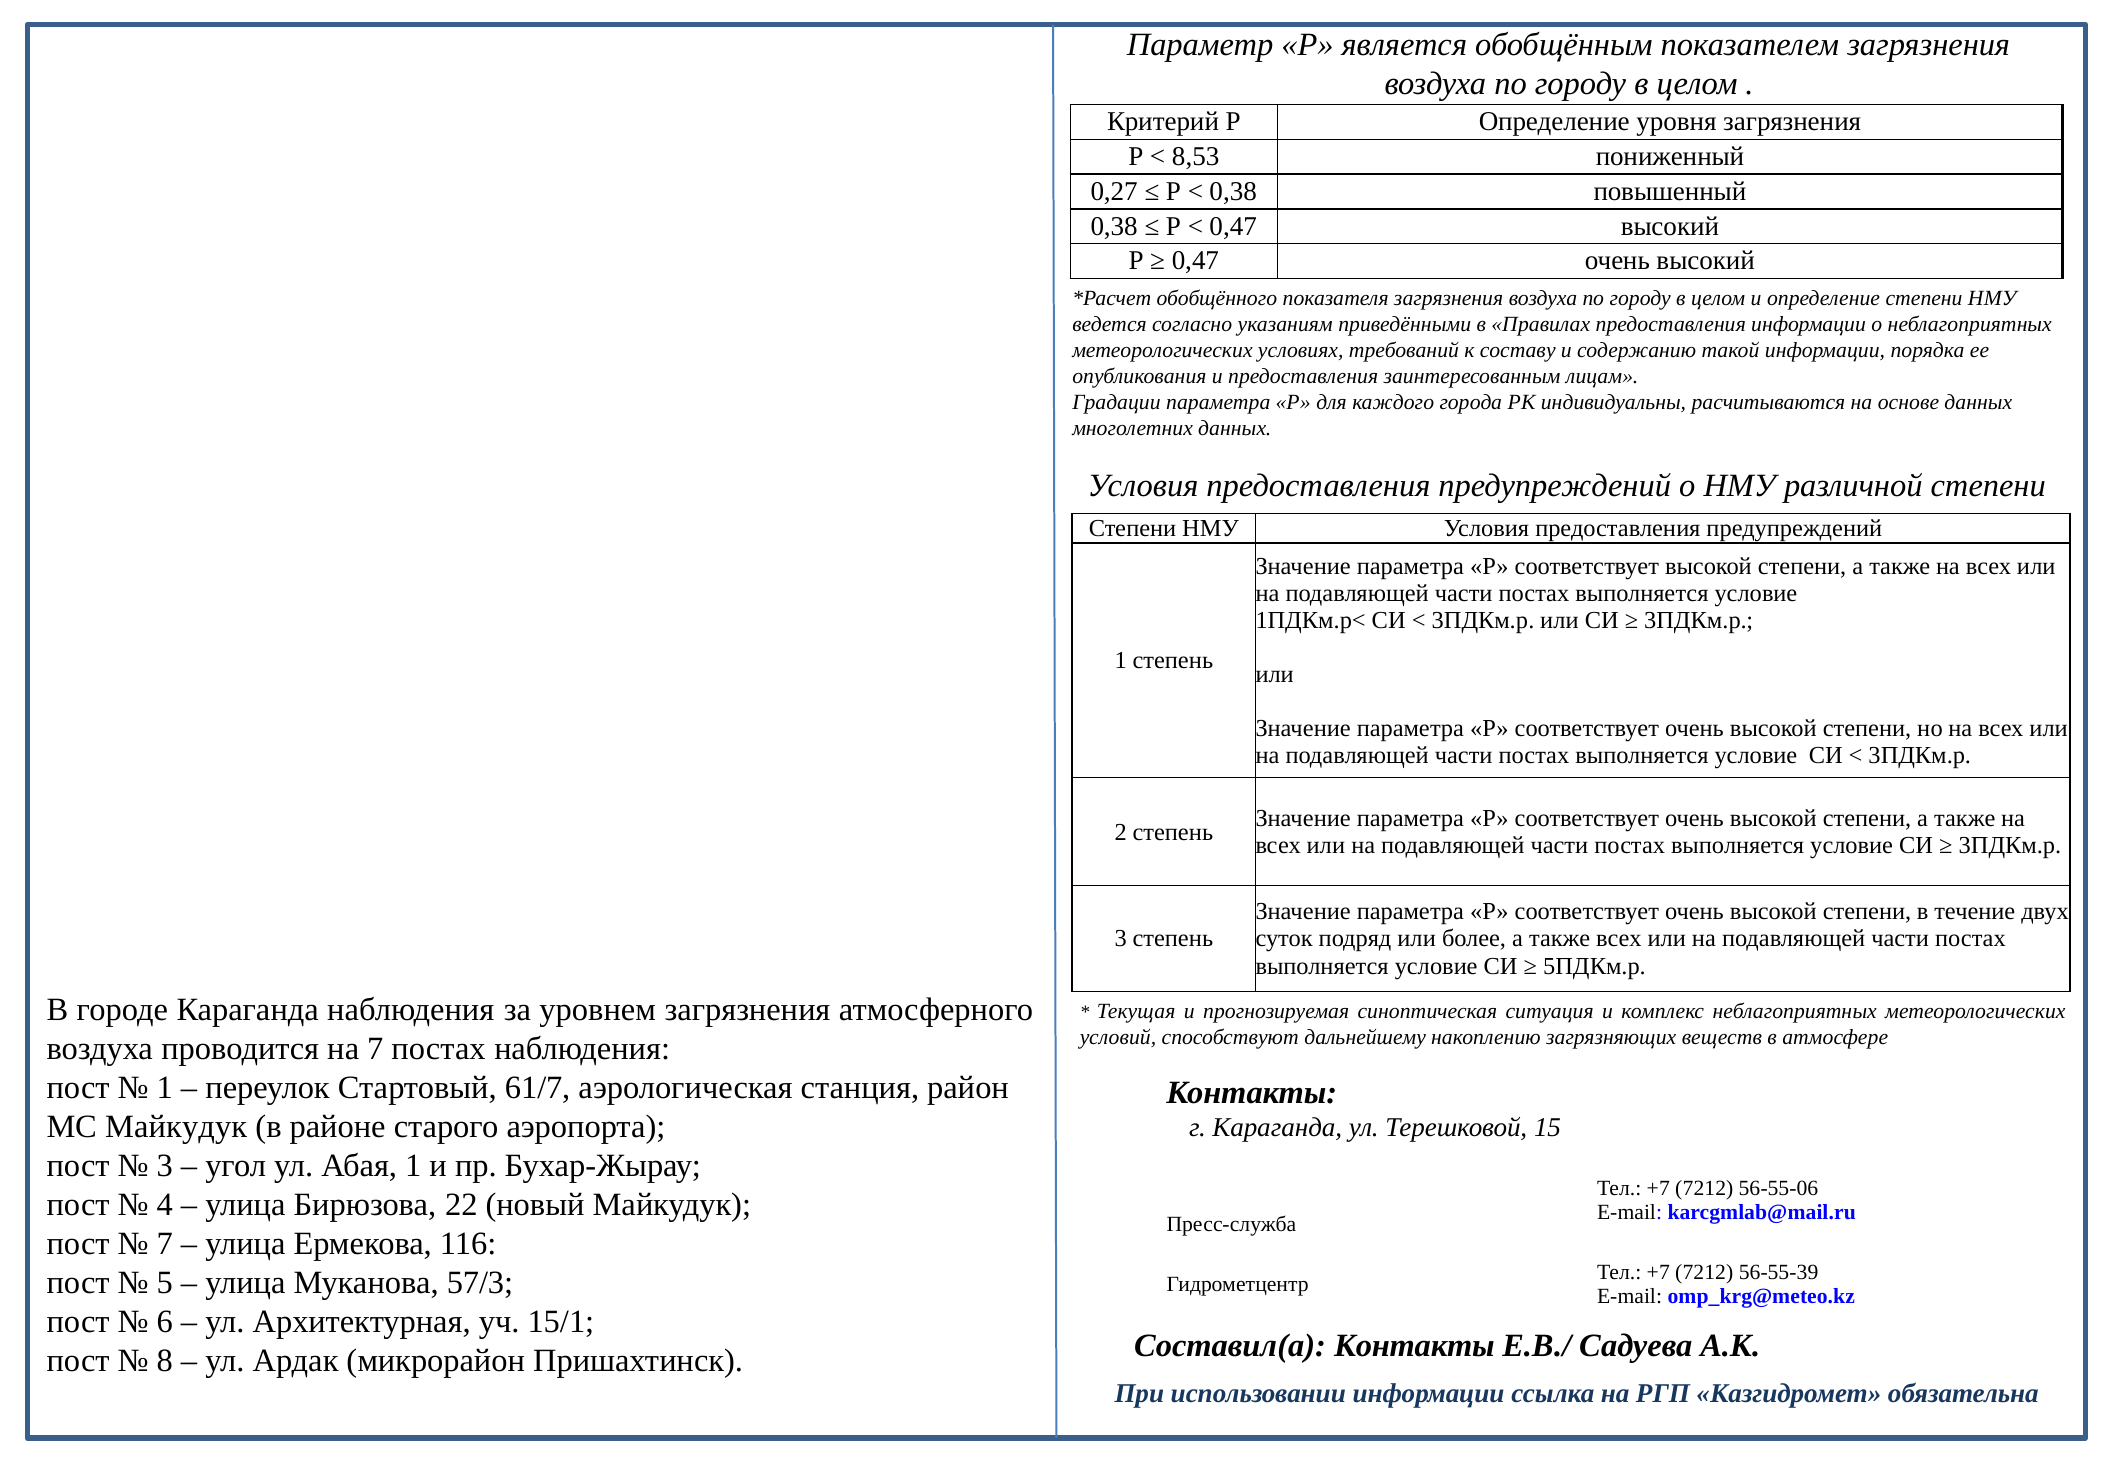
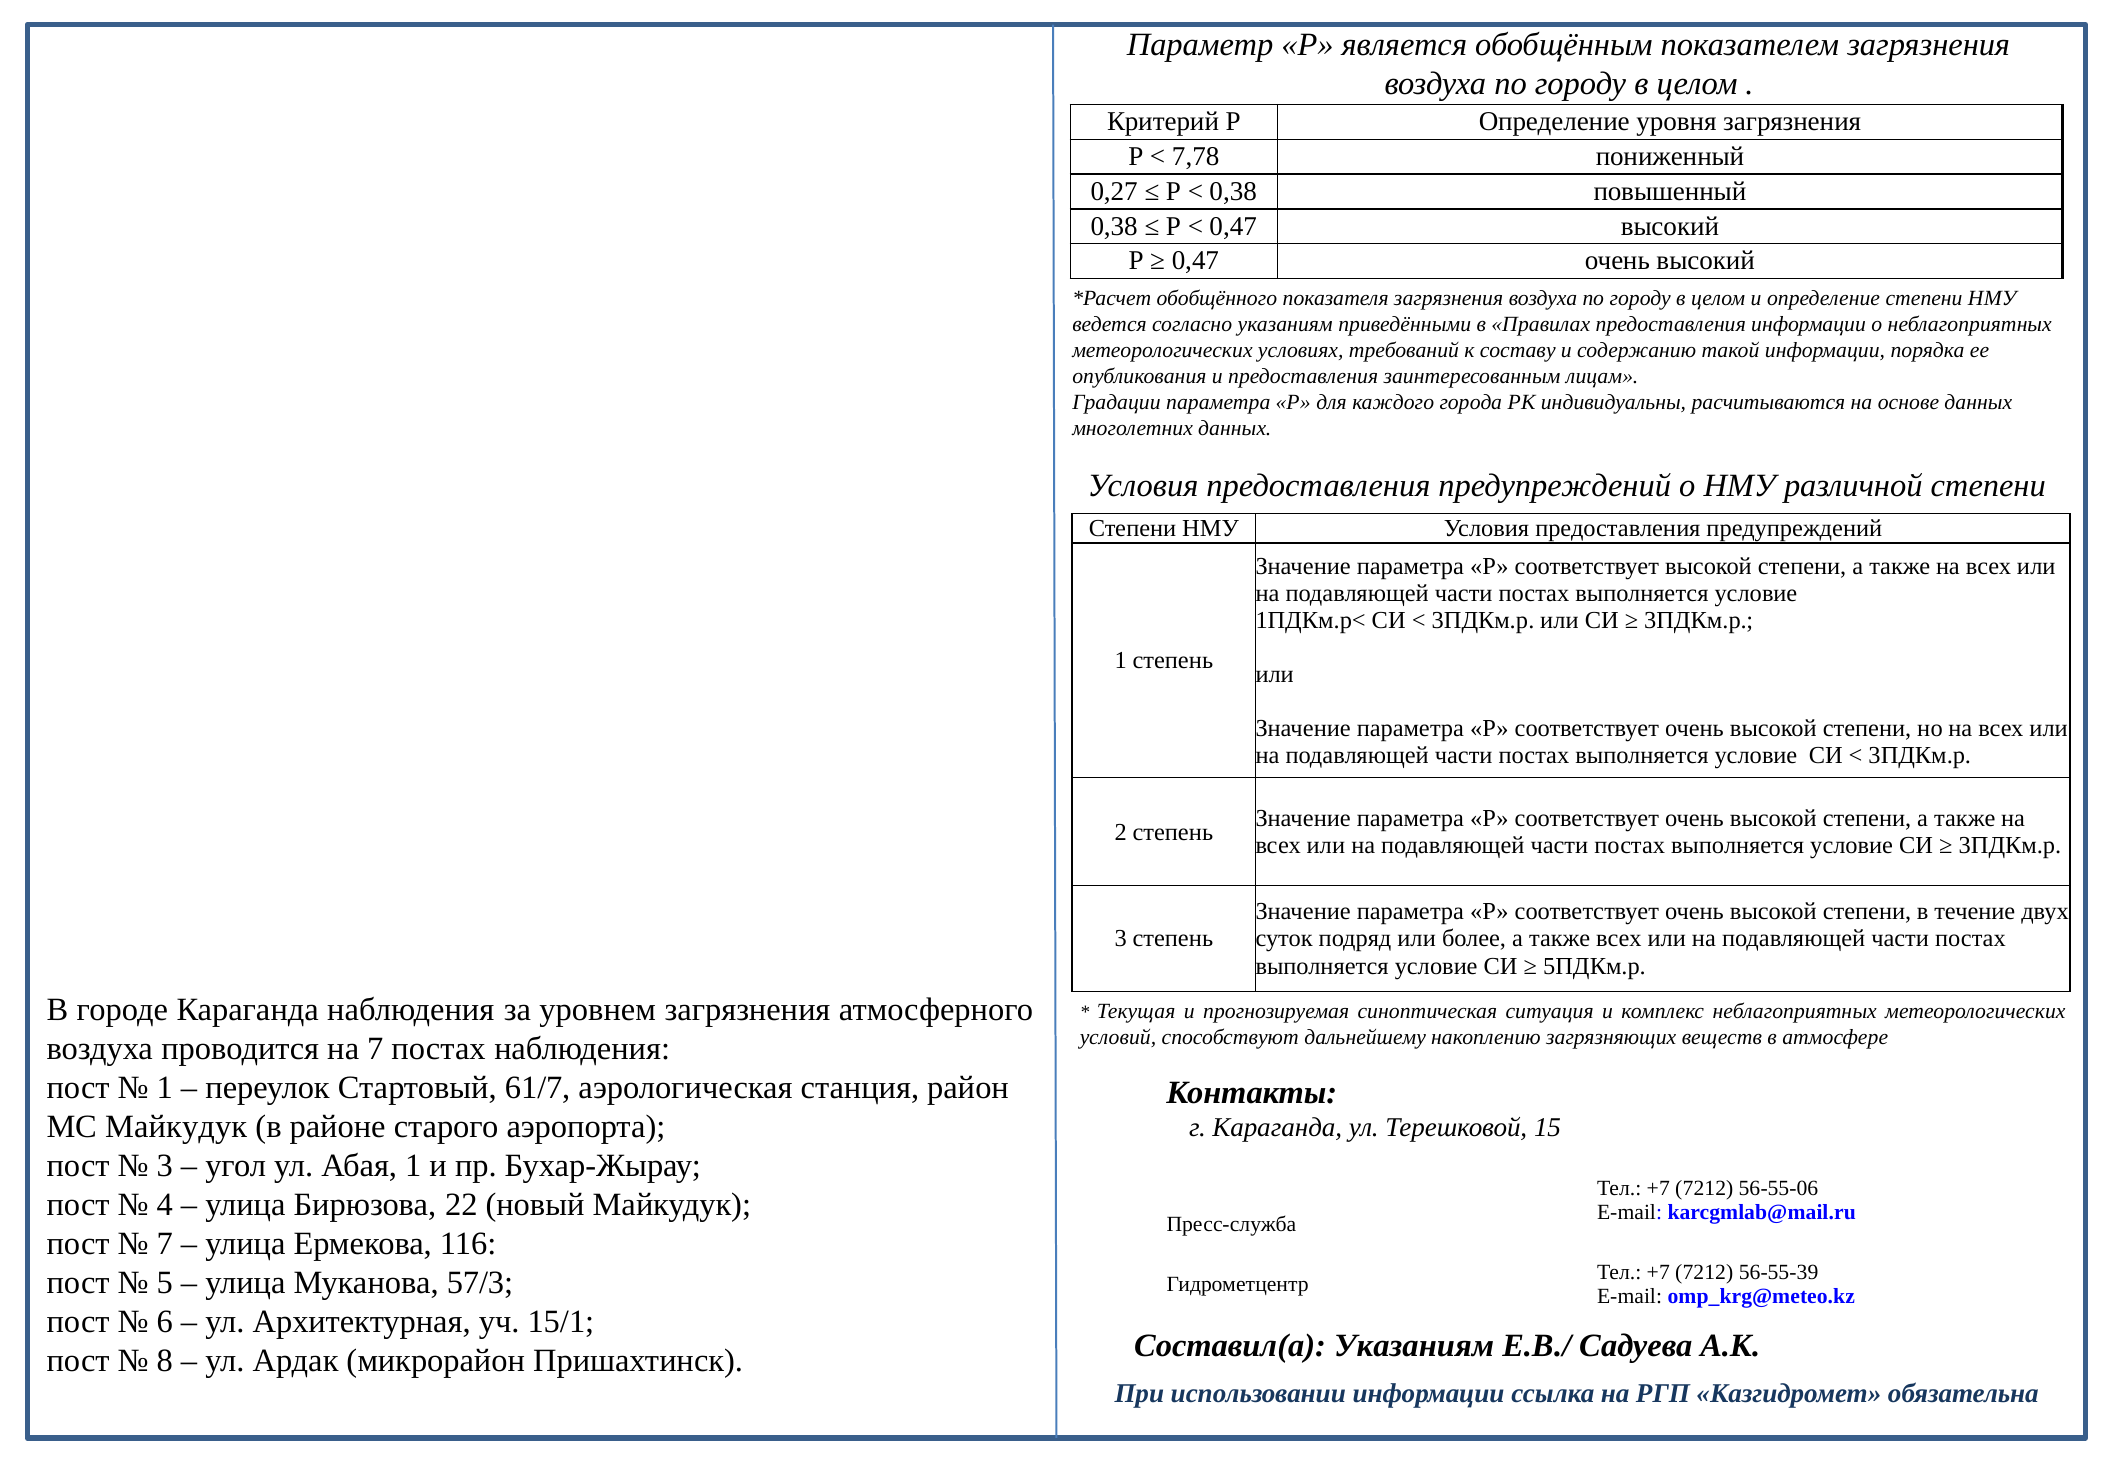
8,53: 8,53 -> 7,78
Составил(а Контакты: Контакты -> Указаниям
